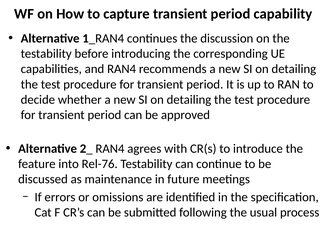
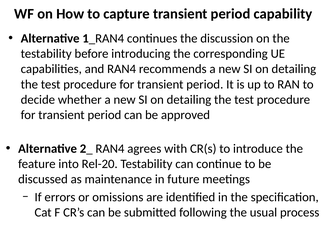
Rel-76: Rel-76 -> Rel-20
